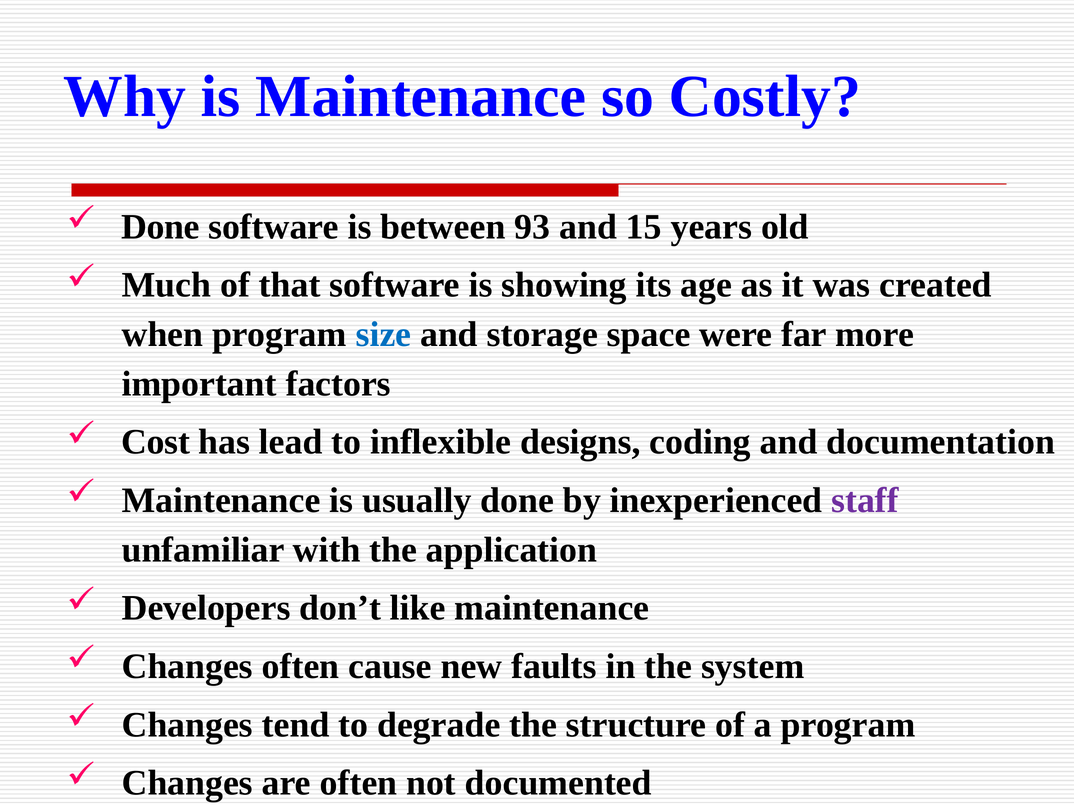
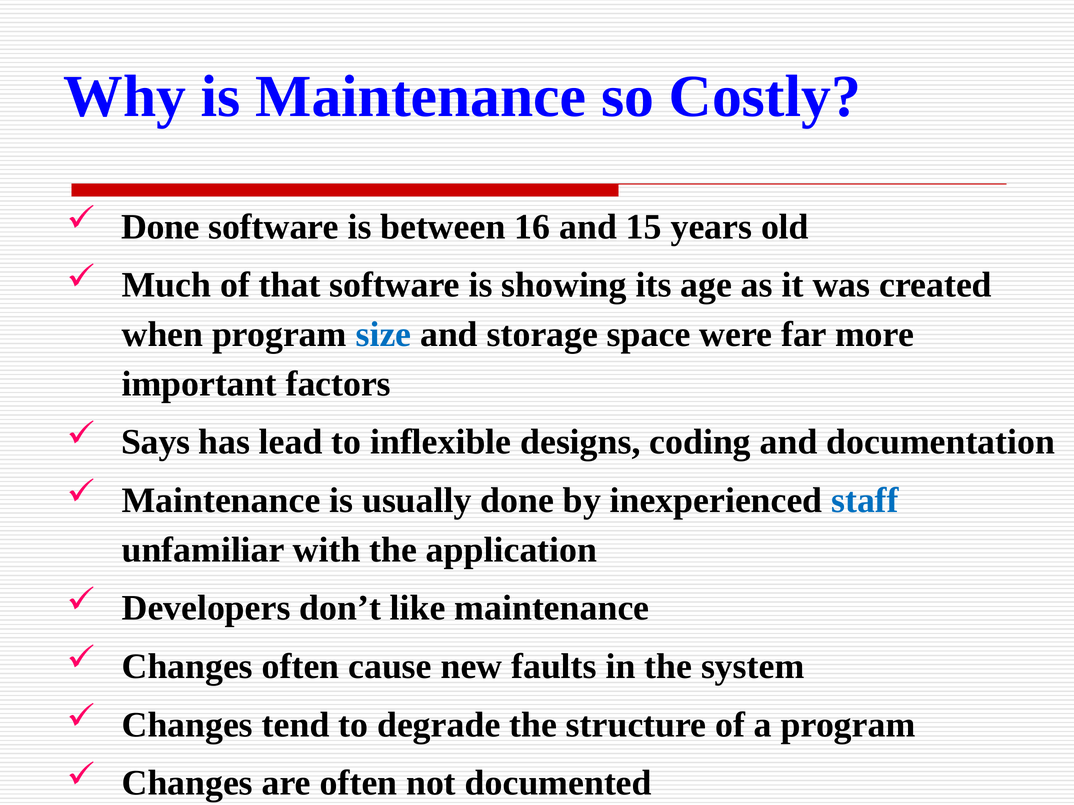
93: 93 -> 16
Cost: Cost -> Says
staff colour: purple -> blue
